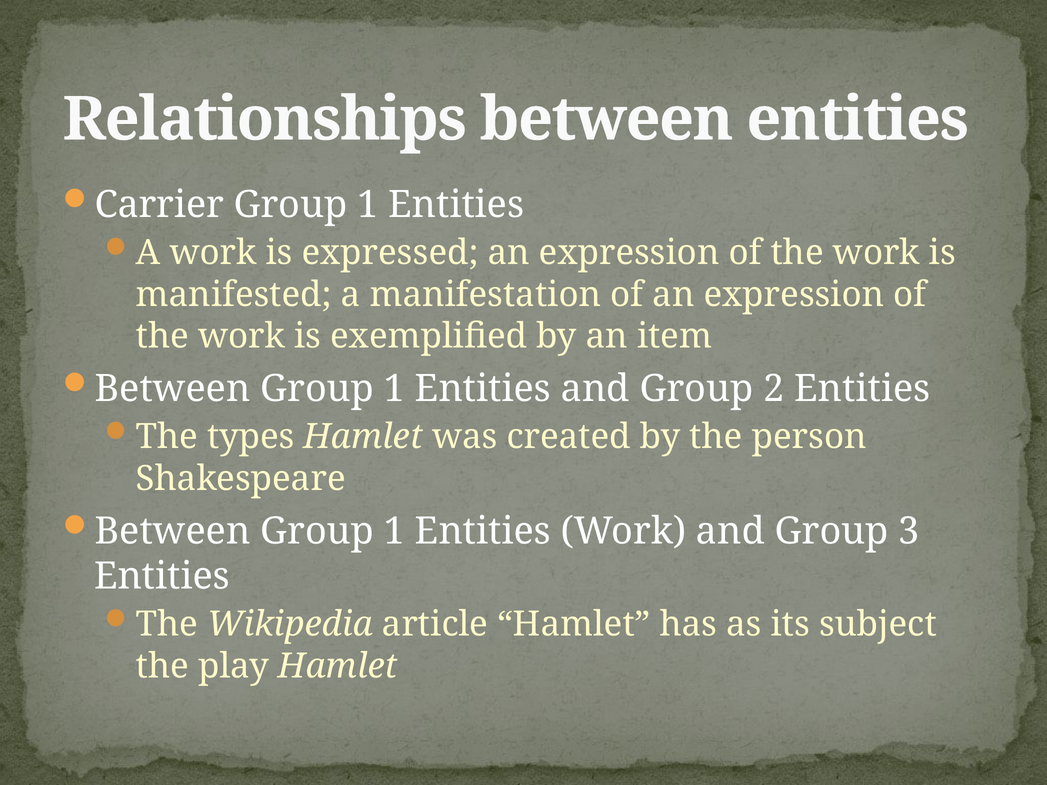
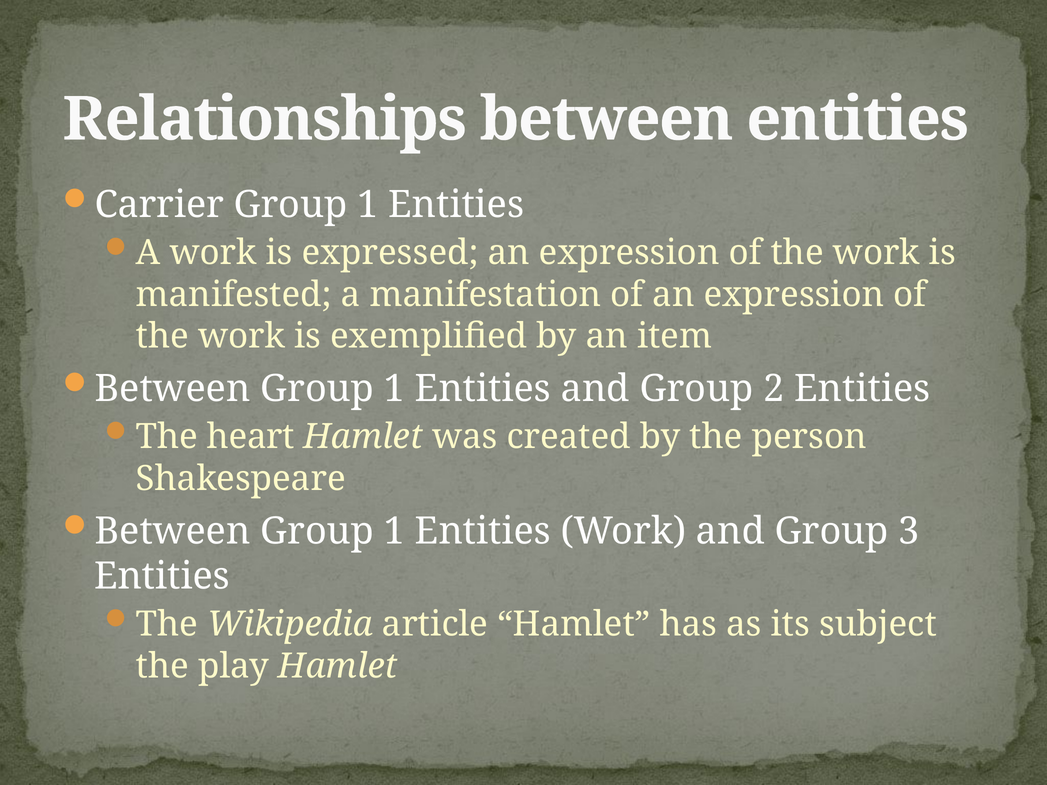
types: types -> heart
